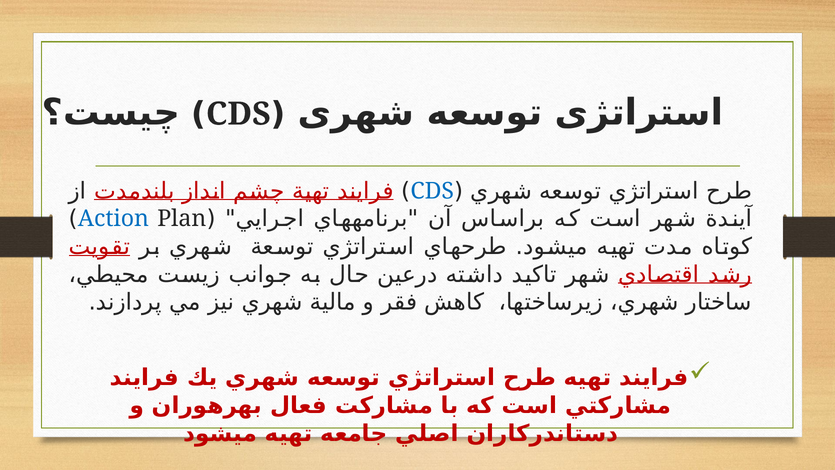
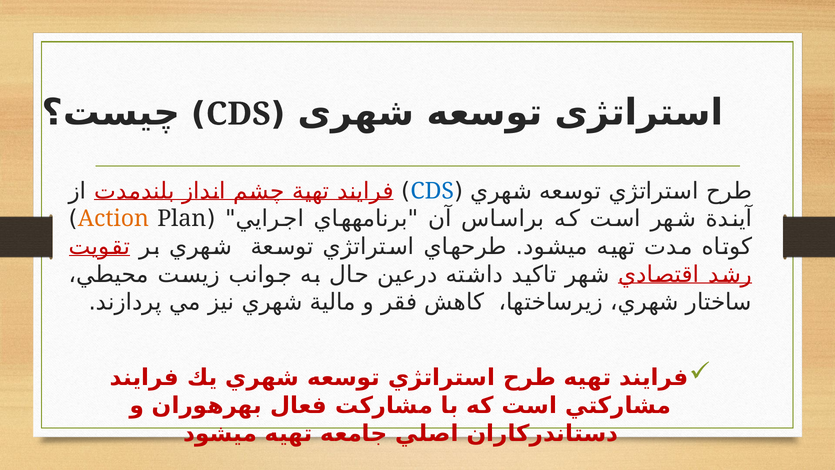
Action colour: blue -> orange
